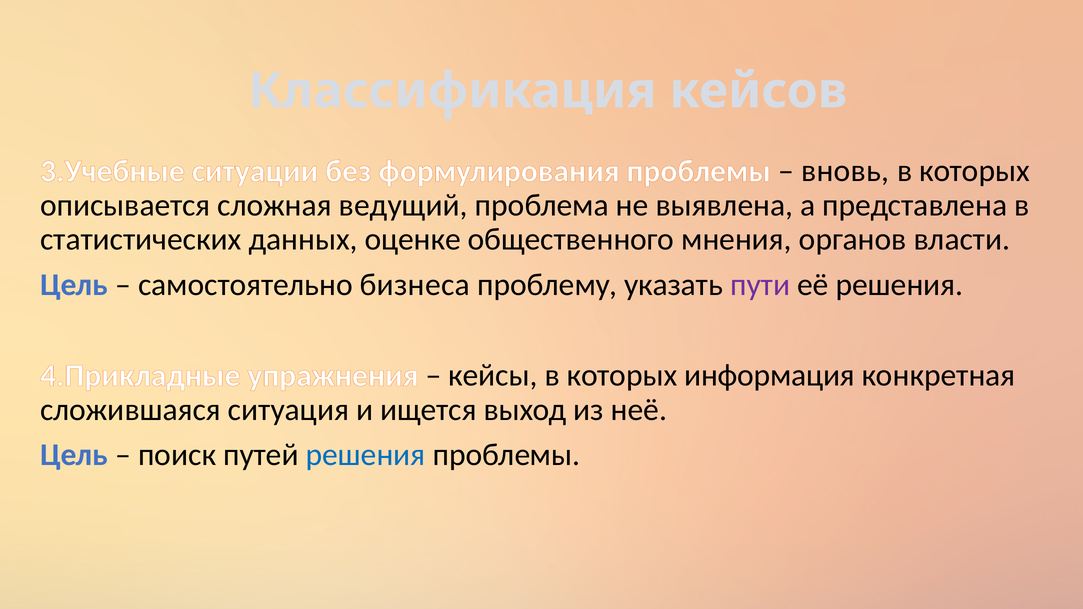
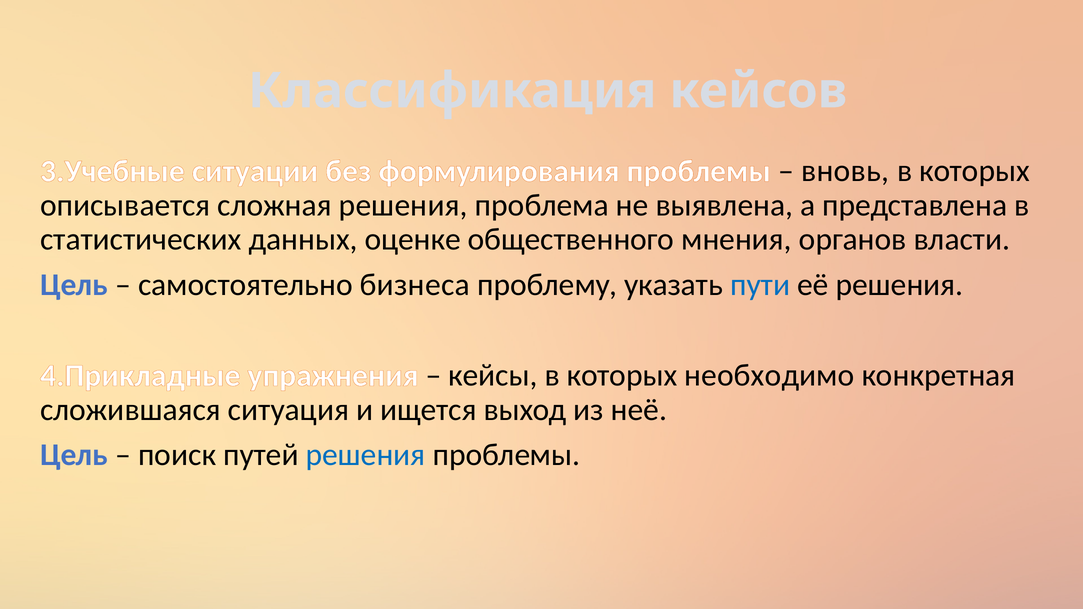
сложная ведущий: ведущий -> решения
пути colour: purple -> blue
информация: информация -> необходимо
